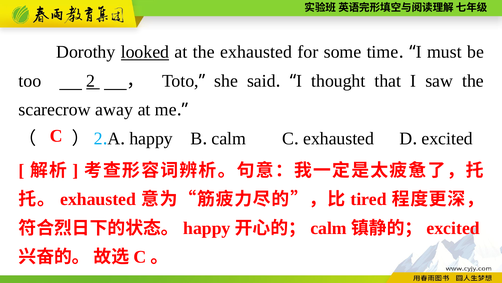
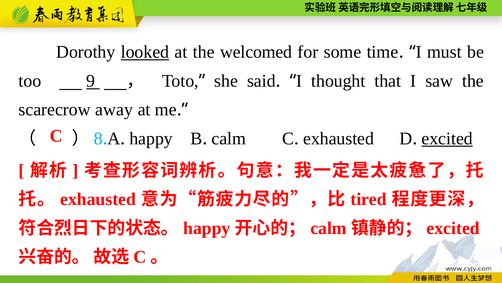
the exhausted: exhausted -> welcomed
too 2: 2 -> 9
2 at (98, 138): 2 -> 8
excited at (447, 138) underline: none -> present
